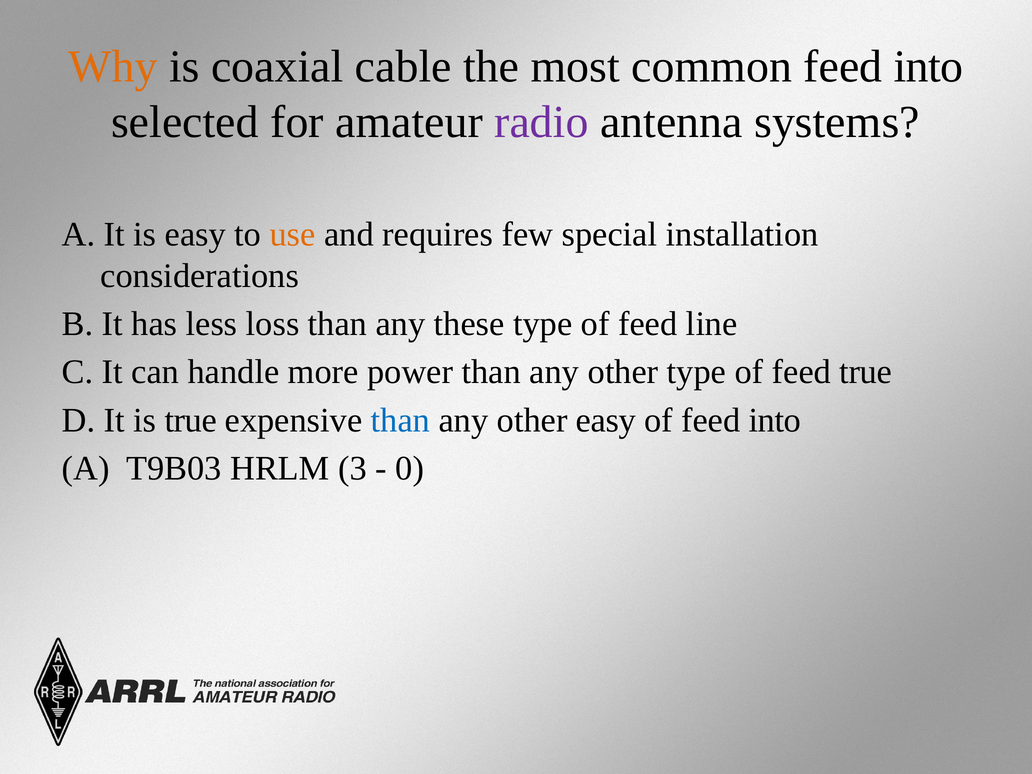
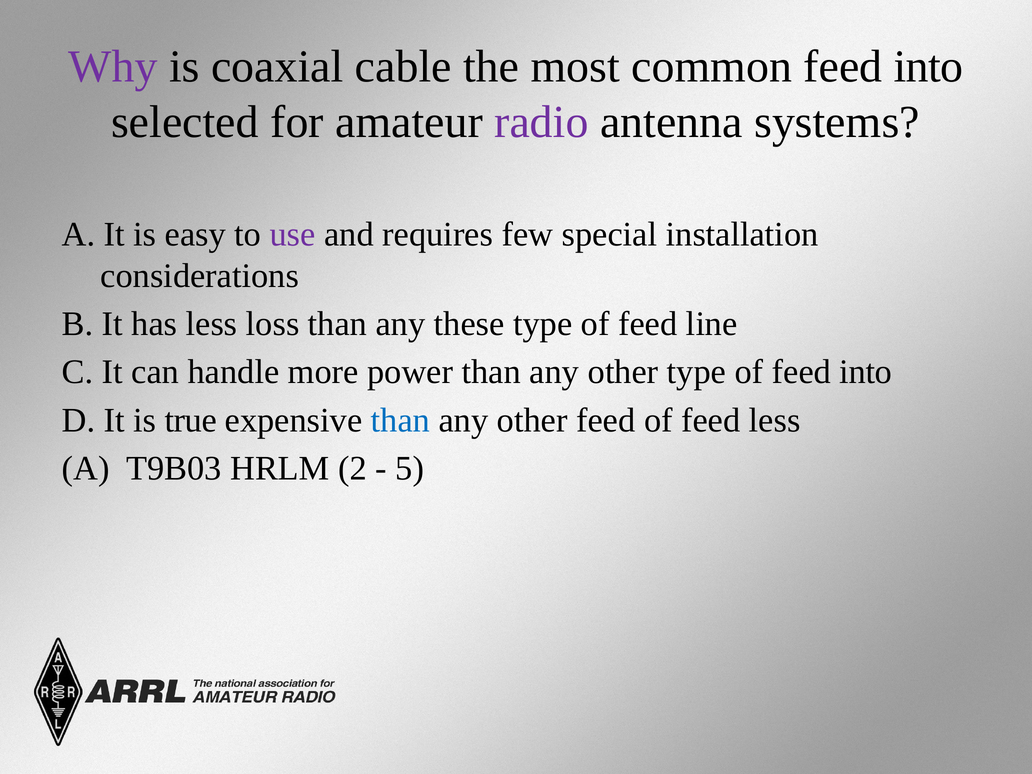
Why colour: orange -> purple
use colour: orange -> purple
of feed true: true -> into
other easy: easy -> feed
of feed into: into -> less
3: 3 -> 2
0: 0 -> 5
